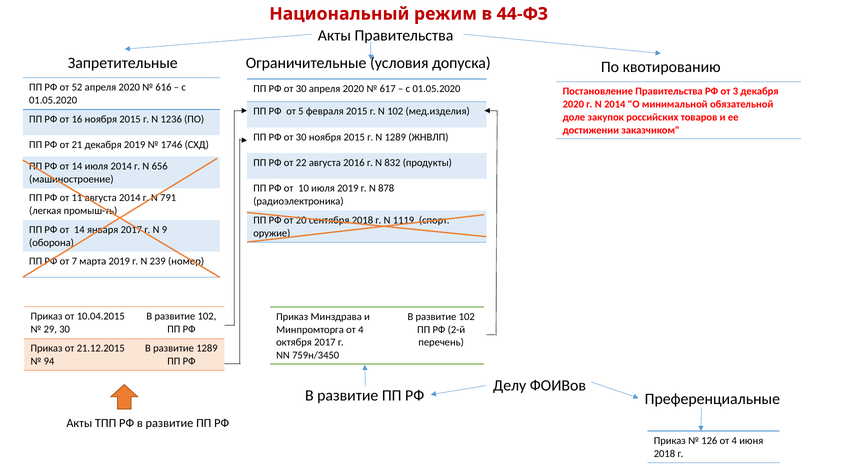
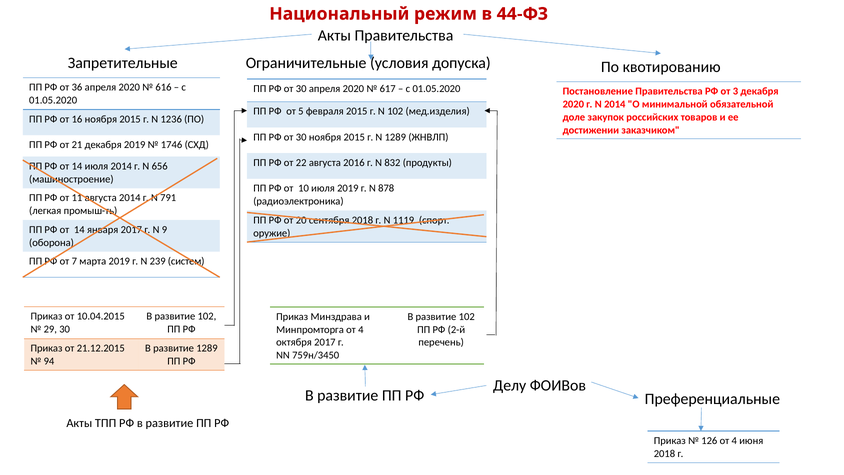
52: 52 -> 36
номер: номер -> систем
